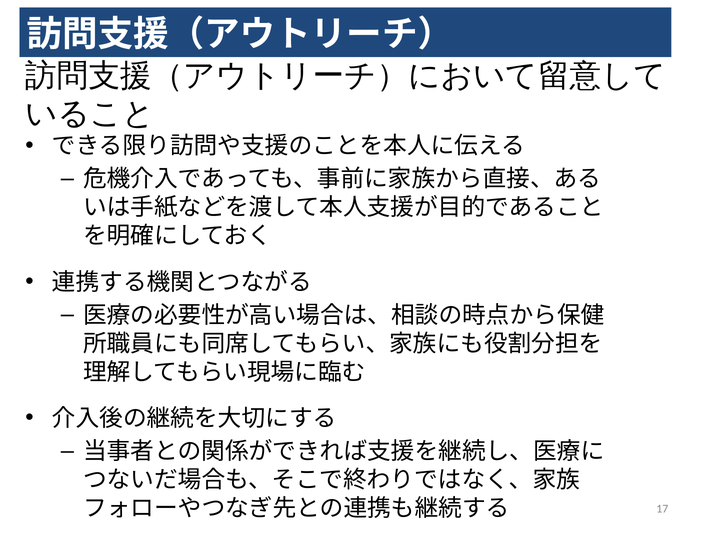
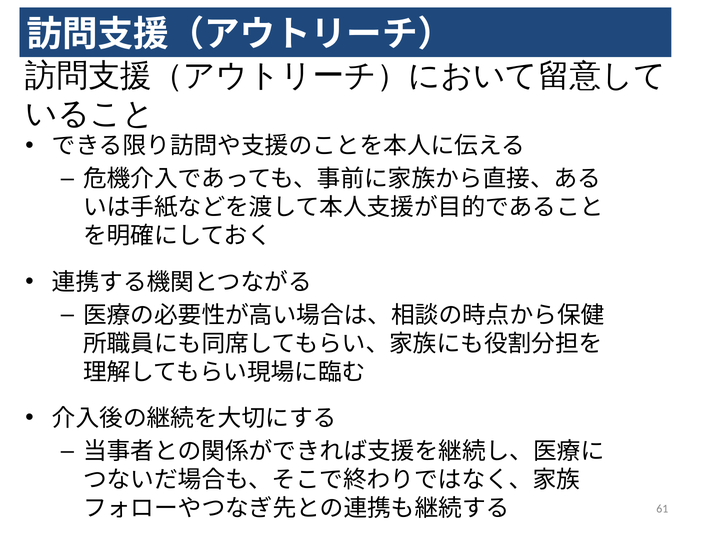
17: 17 -> 61
